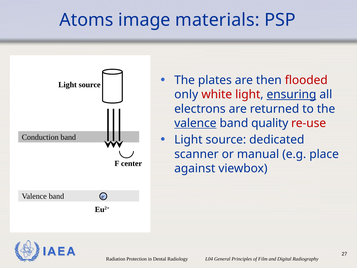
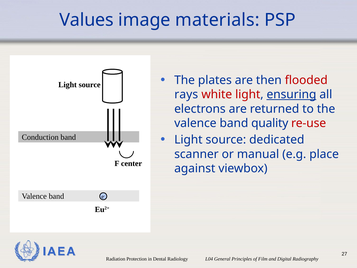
Atoms: Atoms -> Values
only: only -> rays
valence at (195, 123) underline: present -> none
